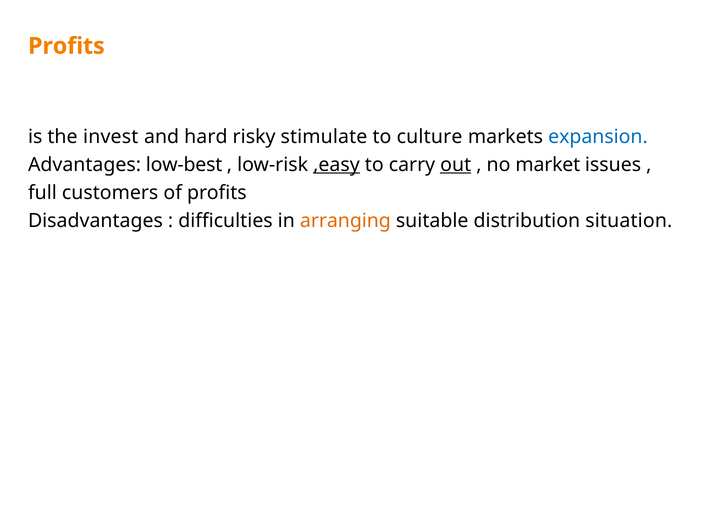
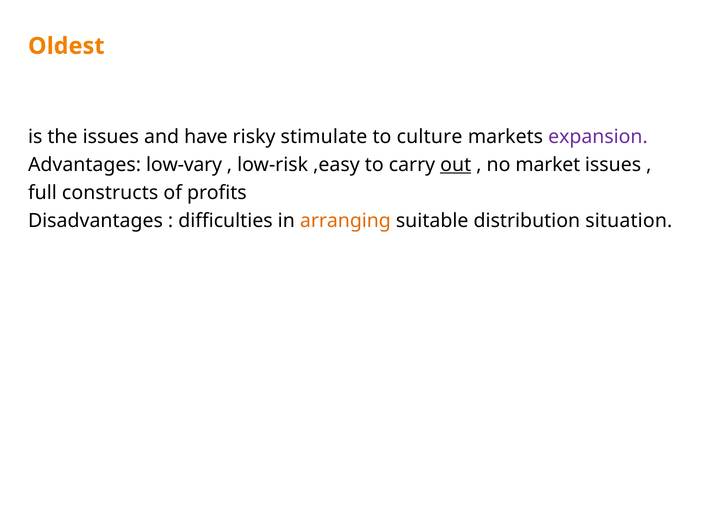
Profits at (66, 46): Profits -> Oldest
the invest: invest -> issues
hard: hard -> have
expansion colour: blue -> purple
low-best: low-best -> low-vary
,easy underline: present -> none
customers: customers -> constructs
